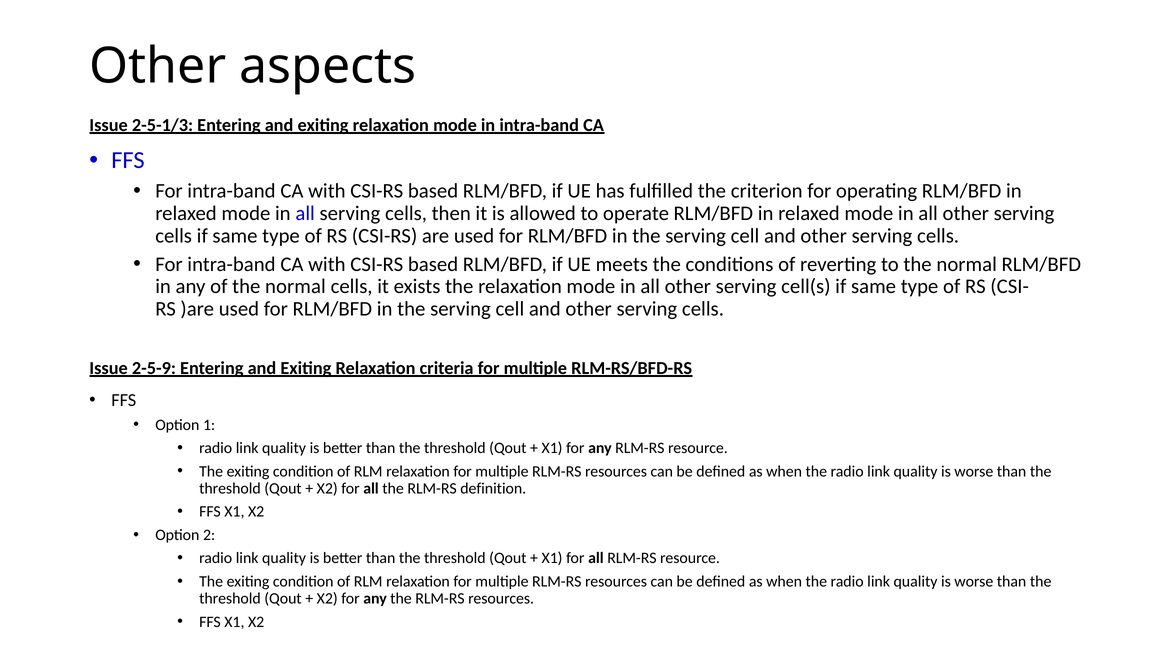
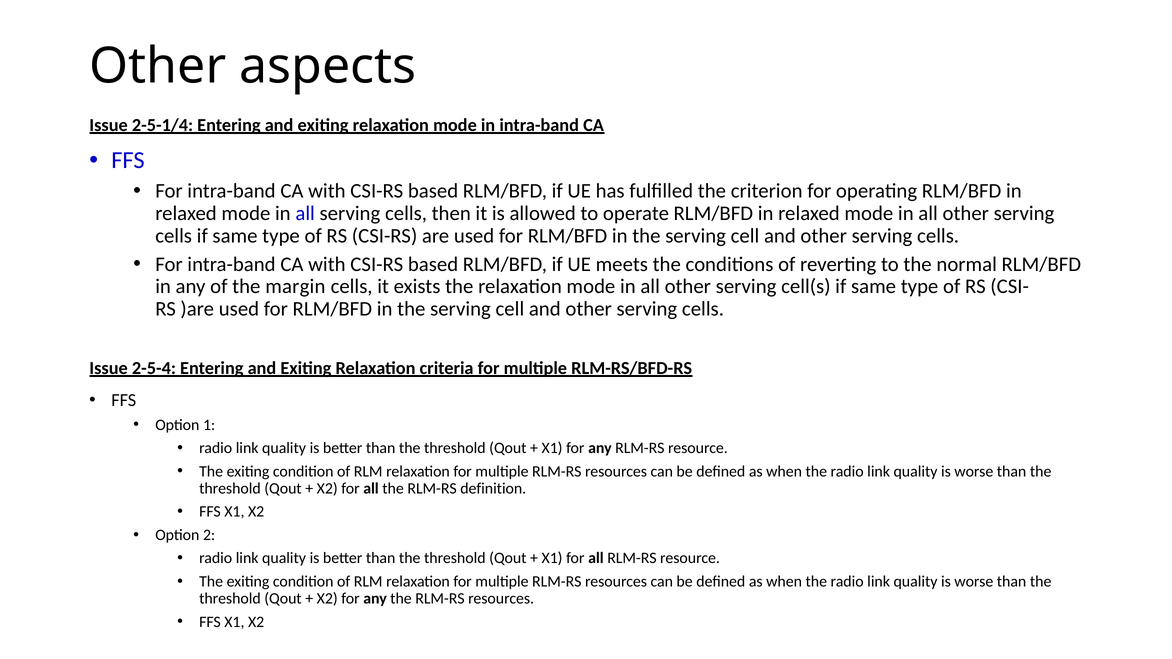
2-5-1/3: 2-5-1/3 -> 2-5-1/4
of the normal: normal -> margin
2-5-9: 2-5-9 -> 2-5-4
